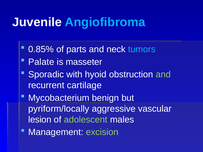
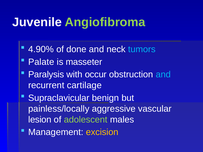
Angiofibroma colour: light blue -> light green
0.85%: 0.85% -> 4.90%
parts: parts -> done
Sporadic: Sporadic -> Paralysis
hyoid: hyoid -> occur
and at (163, 75) colour: light green -> light blue
Mycobacterium: Mycobacterium -> Supraclavicular
pyriform/locally: pyriform/locally -> painless/locally
excision colour: light green -> yellow
